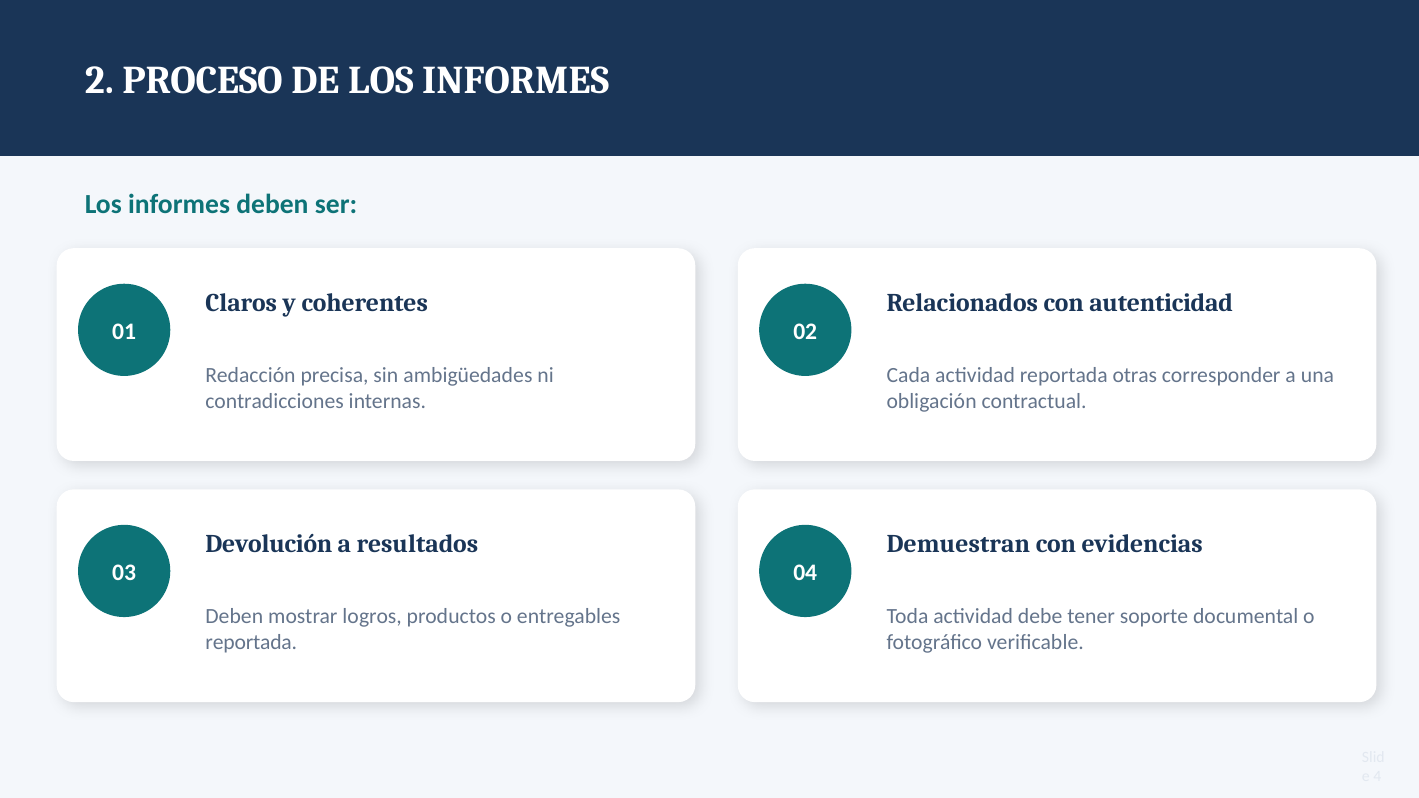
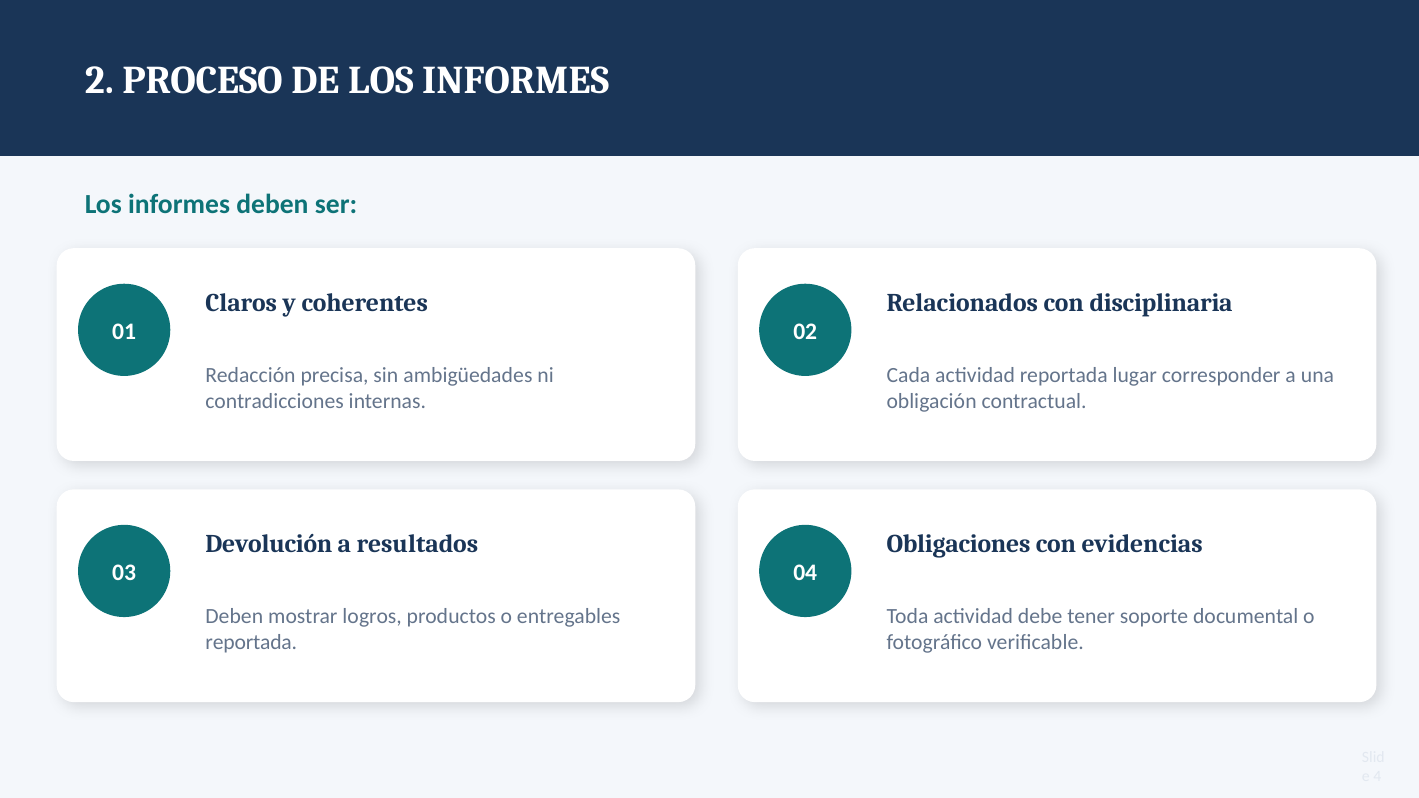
autenticidad: autenticidad -> disciplinaria
otras: otras -> lugar
Demuestran: Demuestran -> Obligaciones
